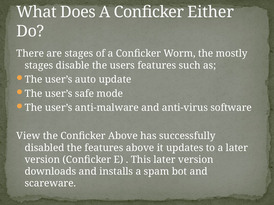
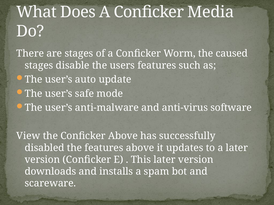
Either: Either -> Media
mostly: mostly -> caused
